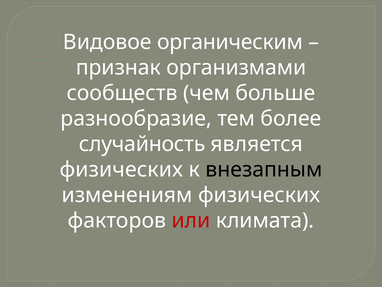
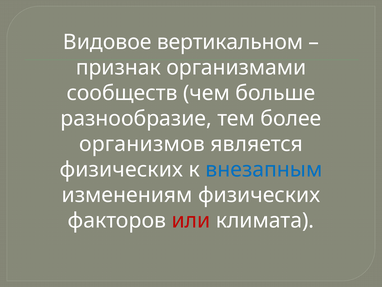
органическим: органическим -> вертикальном
случайность: случайность -> организмов
внезапным colour: black -> blue
